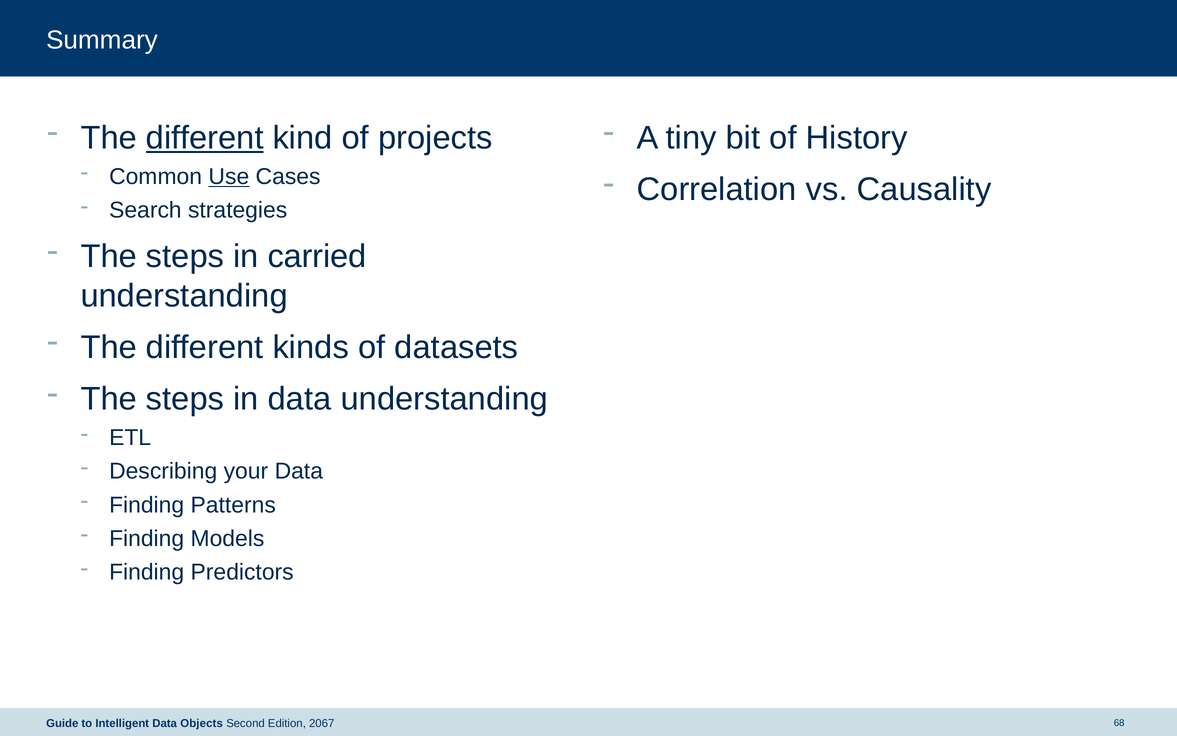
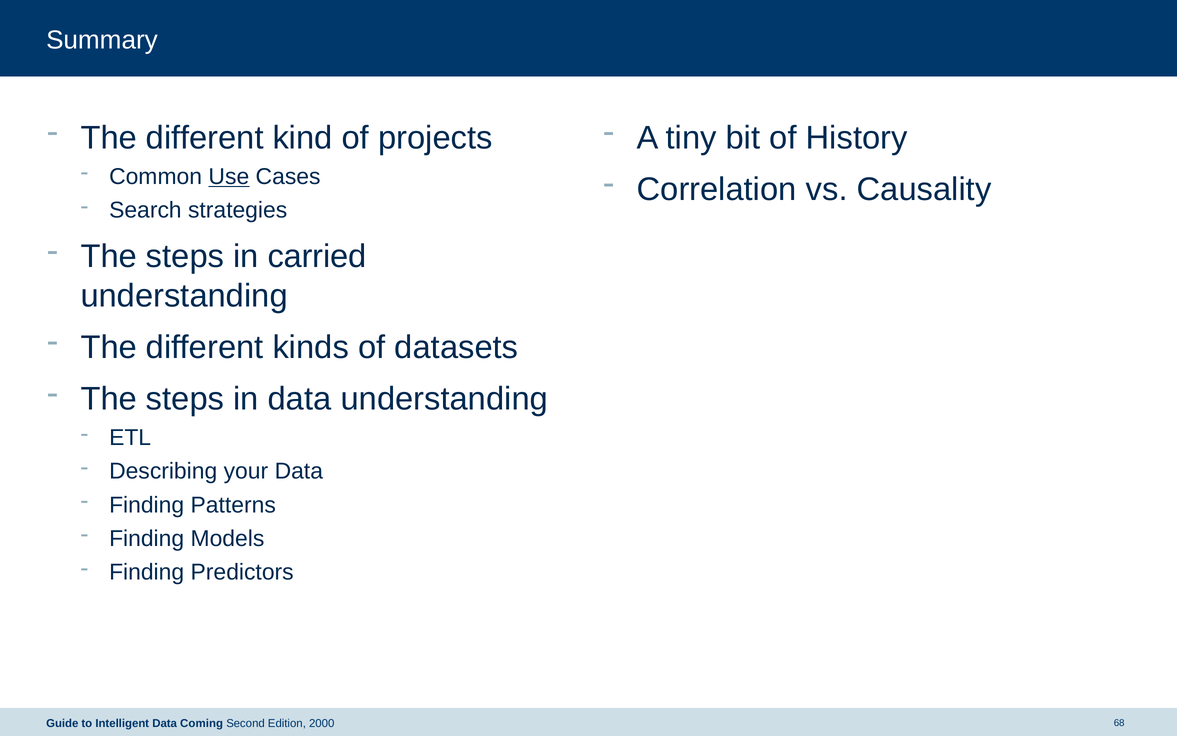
different at (205, 138) underline: present -> none
Objects: Objects -> Coming
2067: 2067 -> 2000
